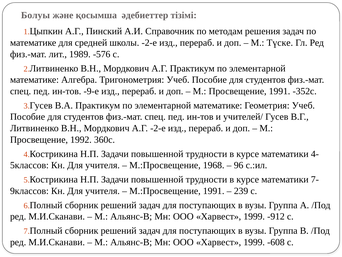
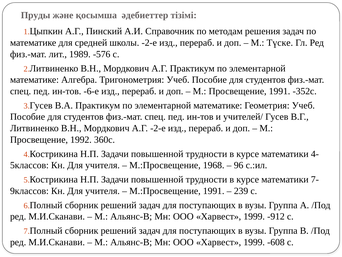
Болуы: Болуы -> Пруды
-9-е: -9-е -> -6-е
